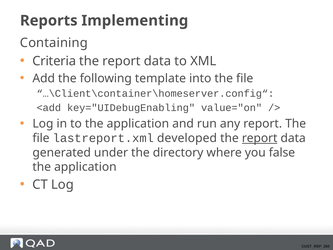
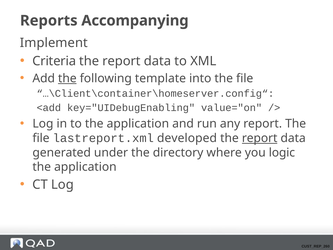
Implementing: Implementing -> Accompanying
Containing: Containing -> Implement
the at (67, 78) underline: none -> present
false: false -> logic
